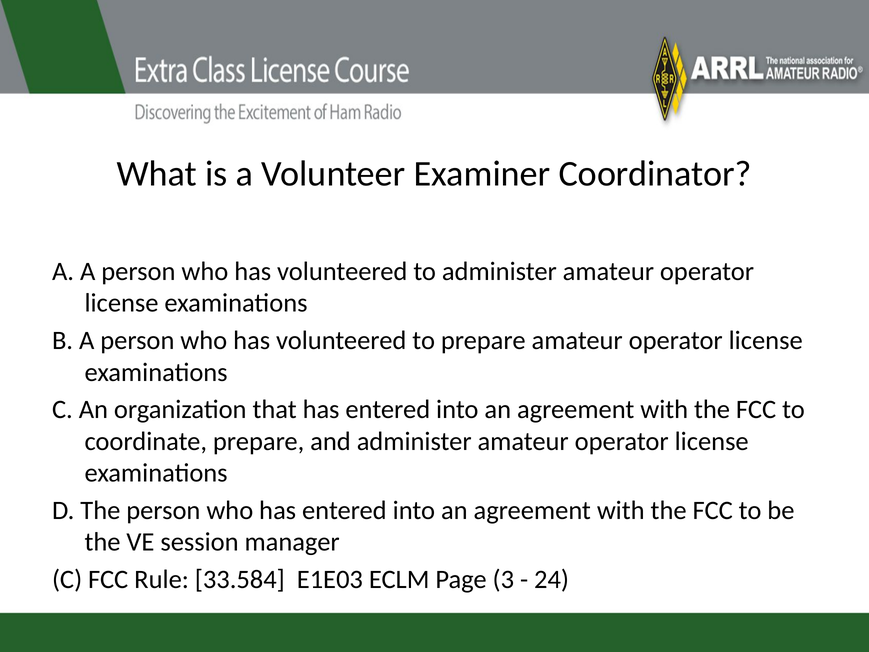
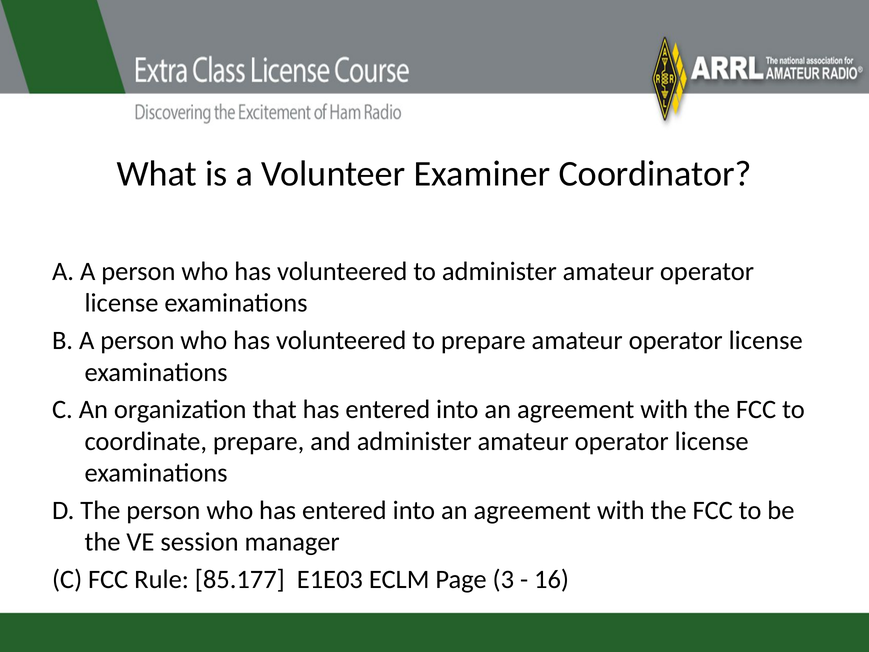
33.584: 33.584 -> 85.177
24: 24 -> 16
